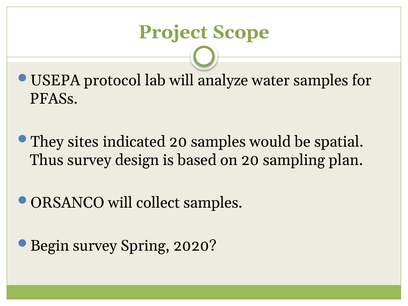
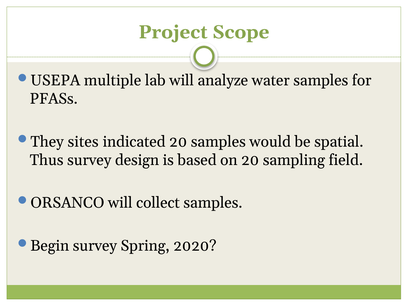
protocol: protocol -> multiple
plan: plan -> field
